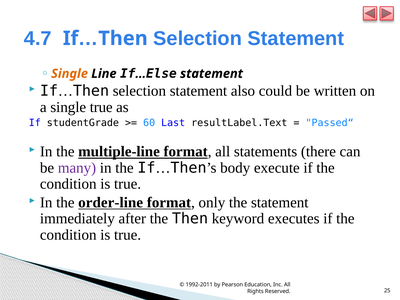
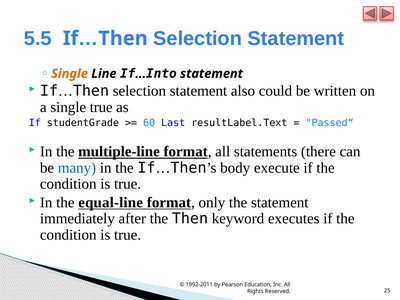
4.7: 4.7 -> 5.5
Else: Else -> Into
many colour: purple -> blue
order-line: order-line -> equal-line
